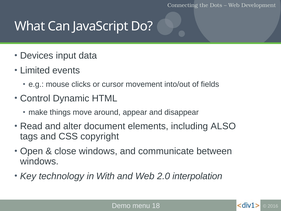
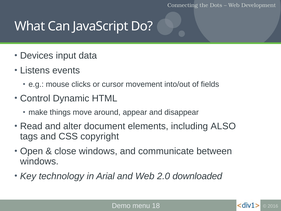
Limited: Limited -> Listens
With: With -> Arial
interpolation: interpolation -> downloaded
